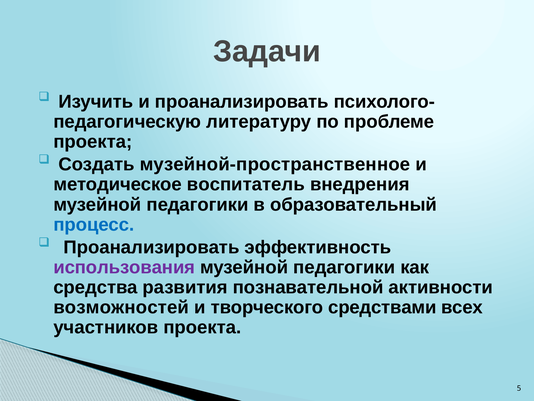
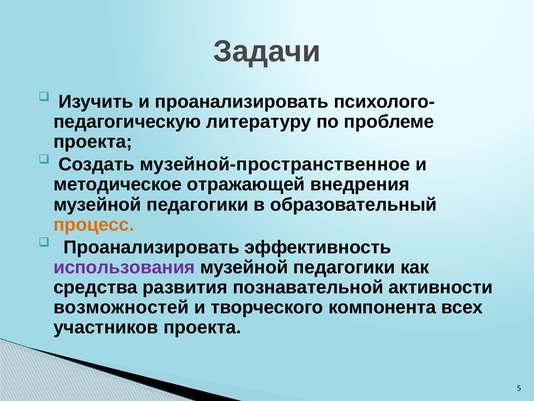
воспитатель: воспитатель -> отражающей
процесс colour: blue -> orange
средствами: средствами -> компонента
